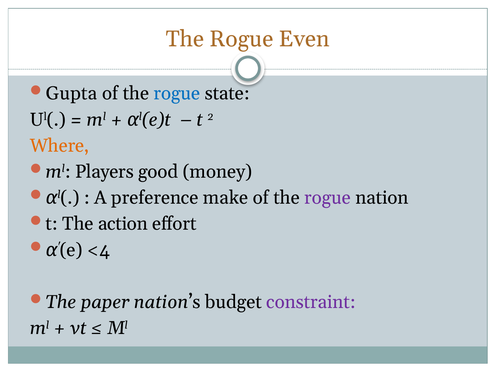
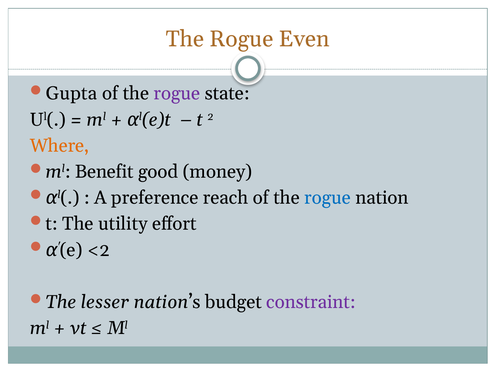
rogue at (177, 93) colour: blue -> purple
Players: Players -> Benefit
make: make -> reach
rogue at (328, 198) colour: purple -> blue
action: action -> utility
<4: <4 -> <2
paper: paper -> lesser
